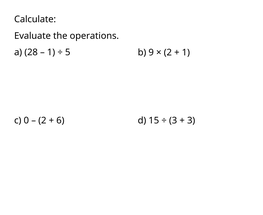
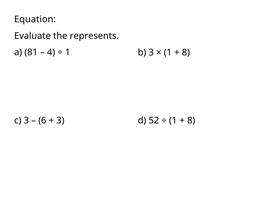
Calculate: Calculate -> Equation
operations: operations -> represents
28: 28 -> 81
1 at (51, 52): 1 -> 4
5 at (68, 52): 5 -> 1
b 9: 9 -> 3
2 at (168, 53): 2 -> 1
1 at (186, 53): 1 -> 8
c 0: 0 -> 3
2 at (42, 121): 2 -> 6
6 at (60, 121): 6 -> 3
15: 15 -> 52
3 at (173, 121): 3 -> 1
3 at (191, 121): 3 -> 8
